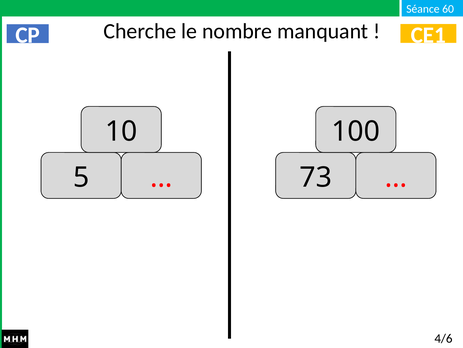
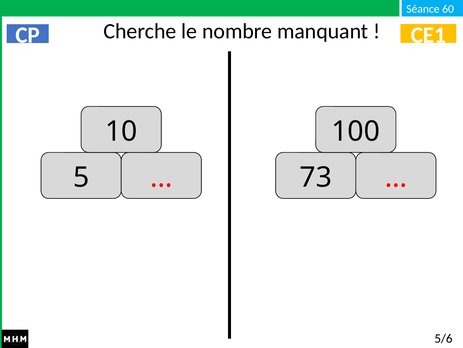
4/6: 4/6 -> 5/6
